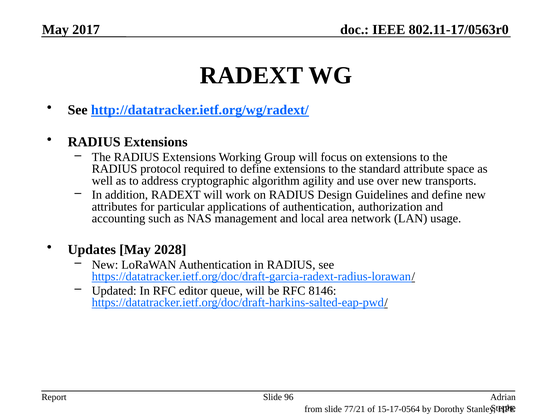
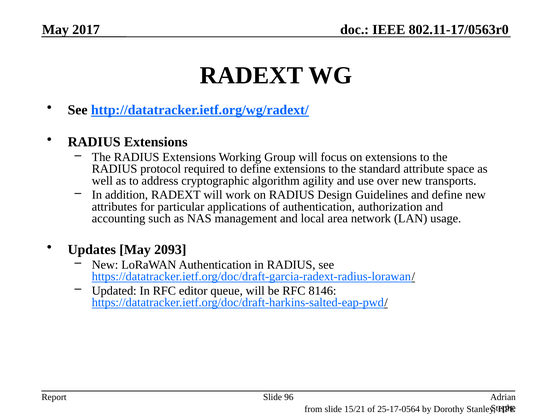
2028: 2028 -> 2093
77/21: 77/21 -> 15/21
15-17-0564: 15-17-0564 -> 25-17-0564
